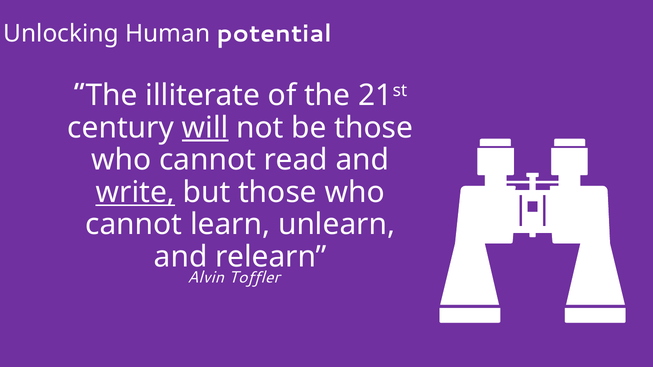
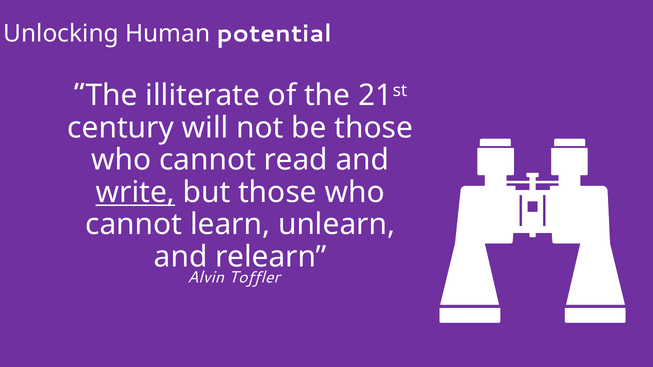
will underline: present -> none
